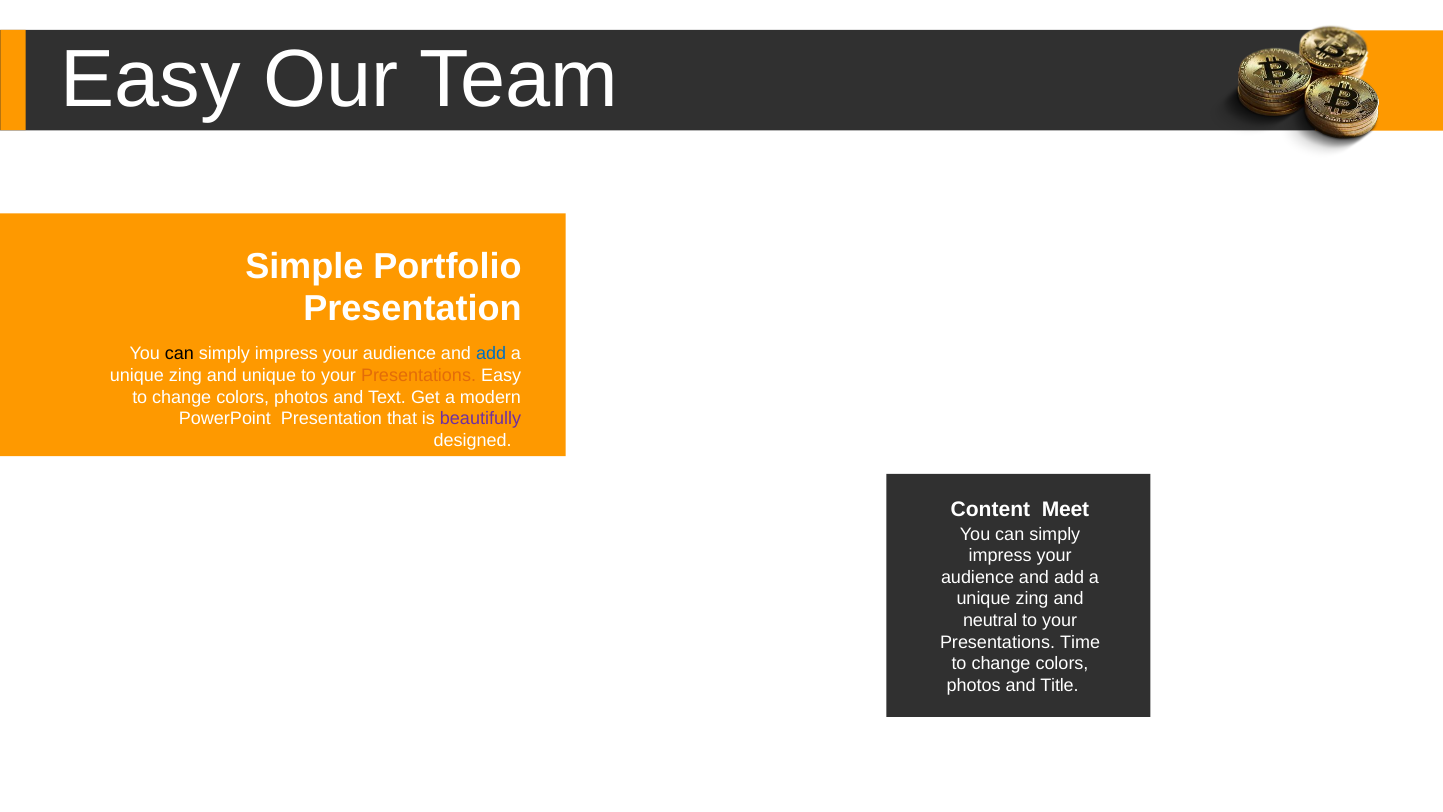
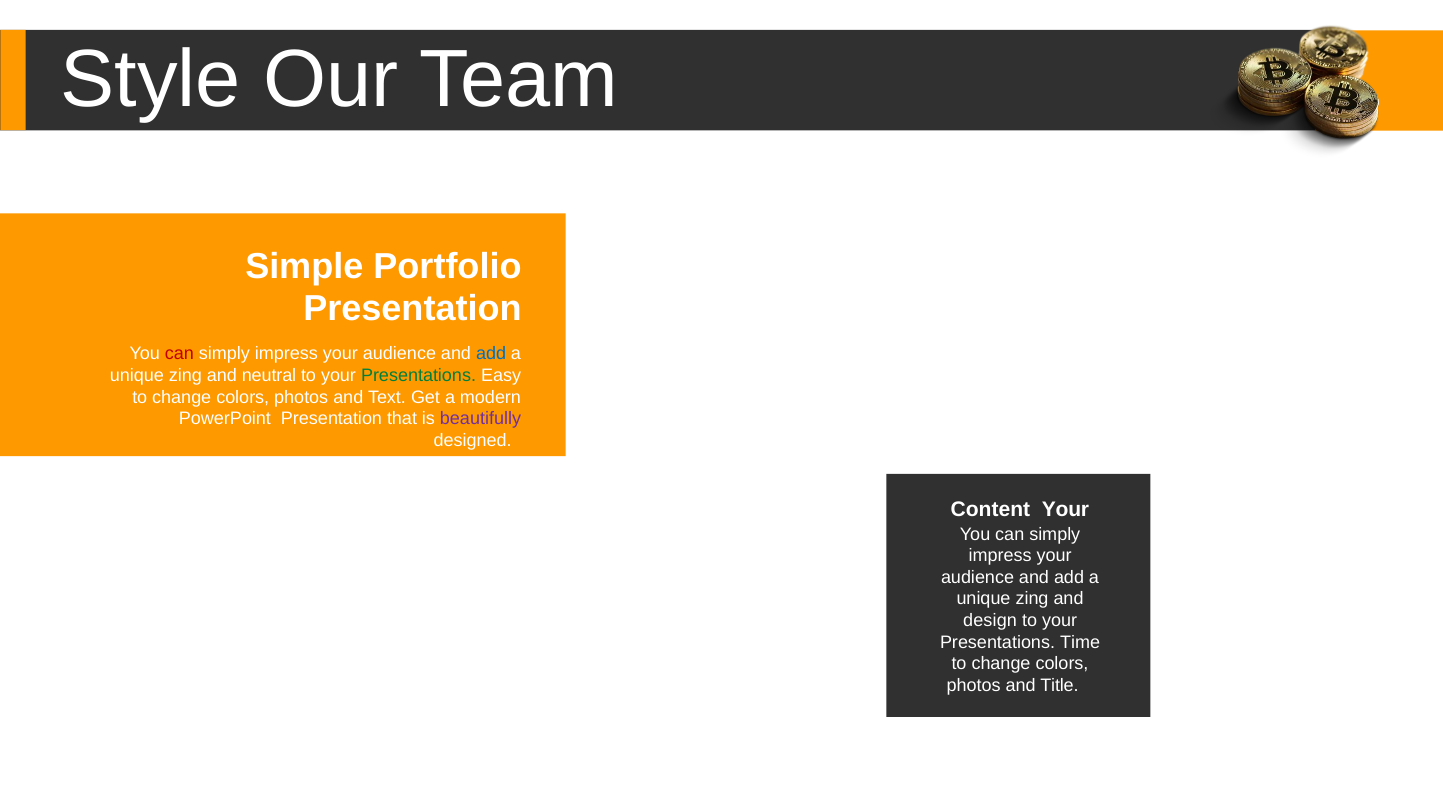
Easy at (151, 80): Easy -> Style
can at (179, 354) colour: black -> red
and unique: unique -> neutral
Presentations at (419, 375) colour: orange -> green
Content Meet: Meet -> Your
neutral: neutral -> design
